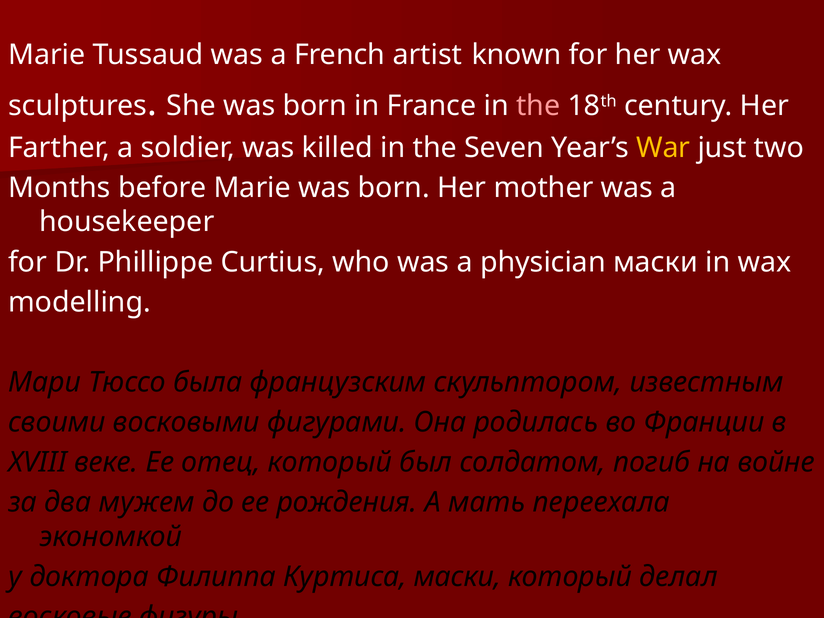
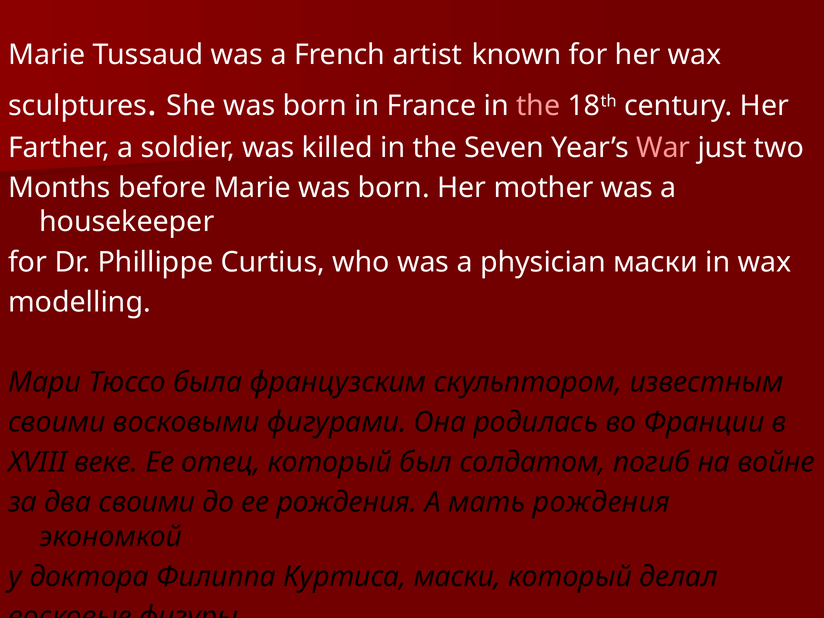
War colour: yellow -> pink
два мужем: мужем -> своими
мать переехала: переехала -> рождения
